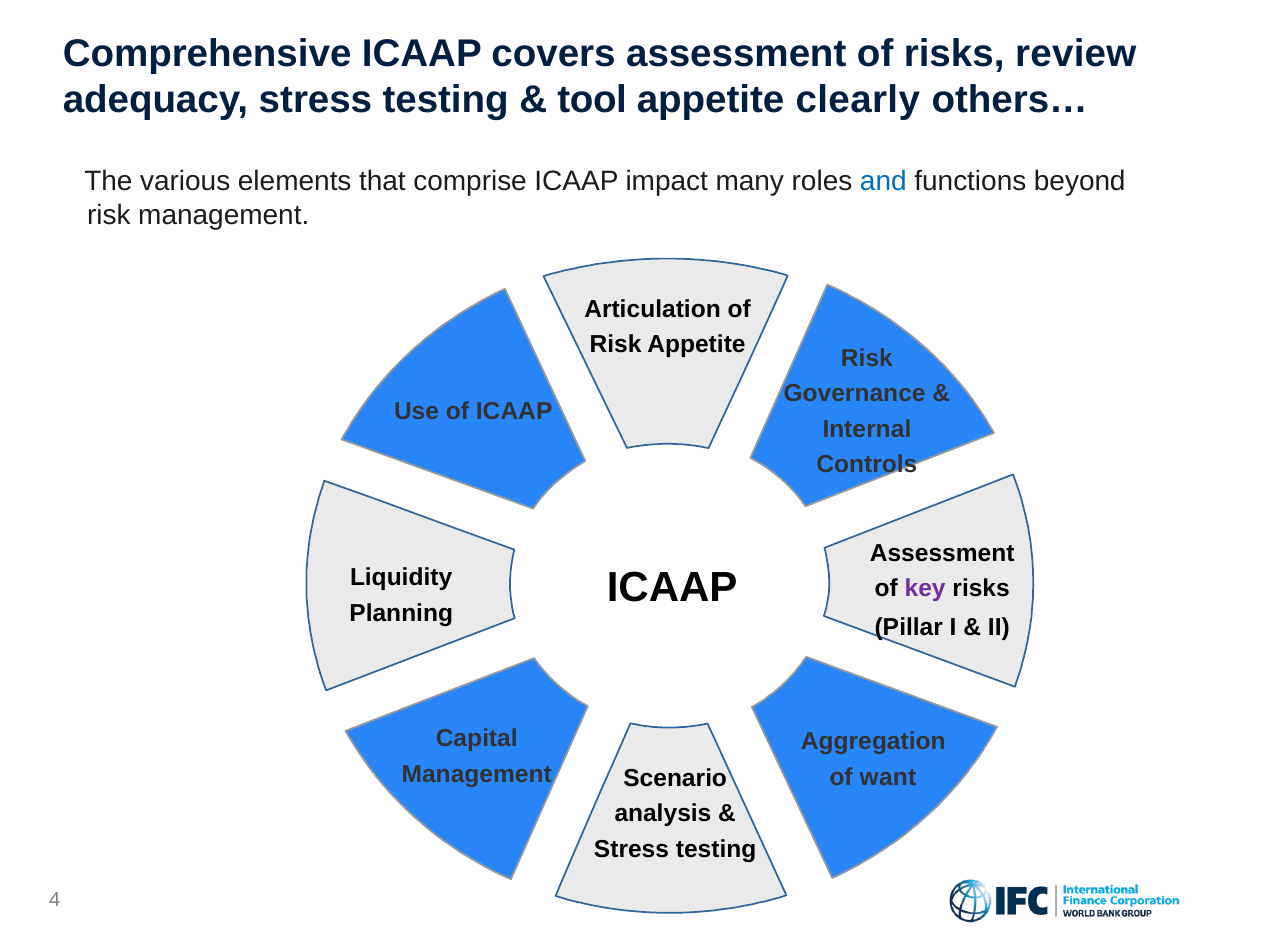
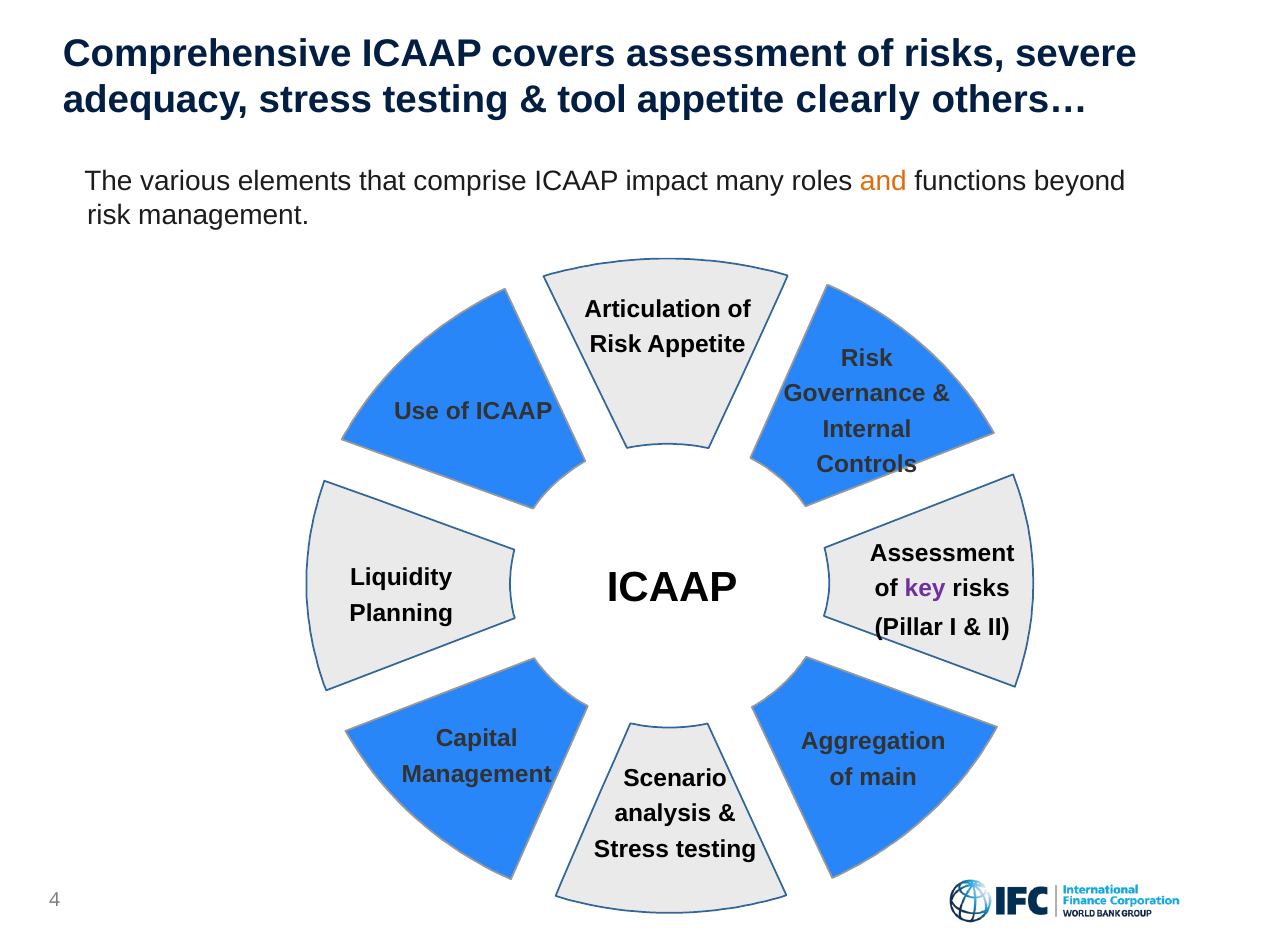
review: review -> severe
and colour: blue -> orange
want: want -> main
